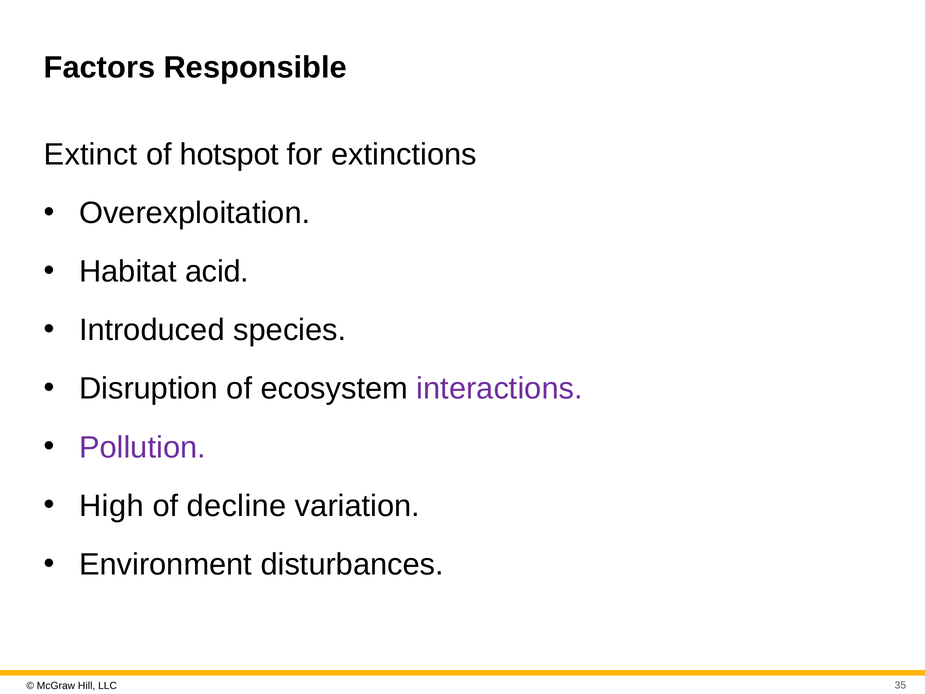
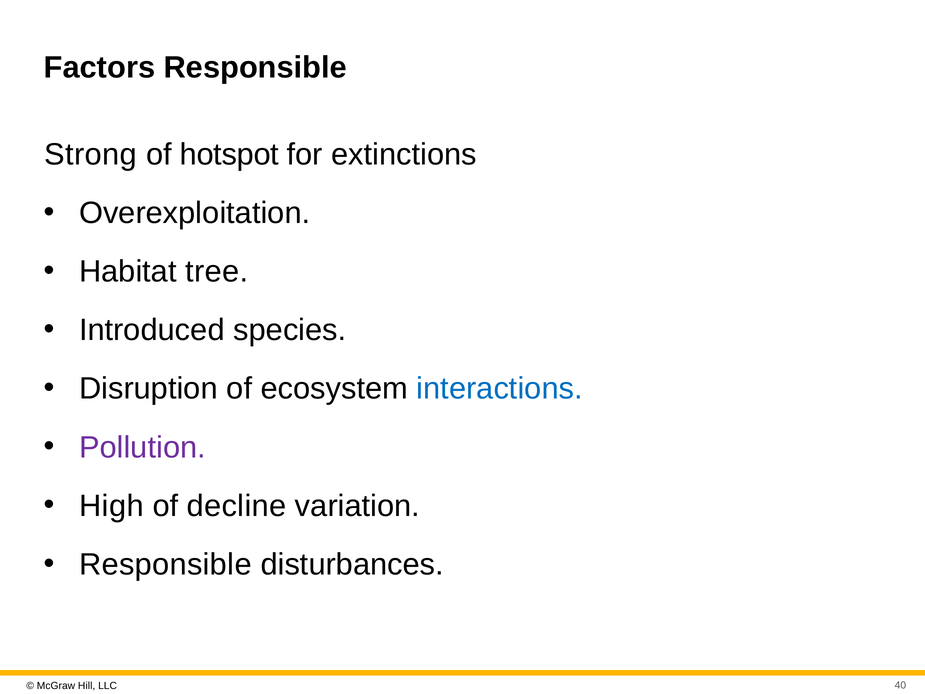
Extinct: Extinct -> Strong
acid: acid -> tree
interactions colour: purple -> blue
Environment at (166, 564): Environment -> Responsible
35: 35 -> 40
